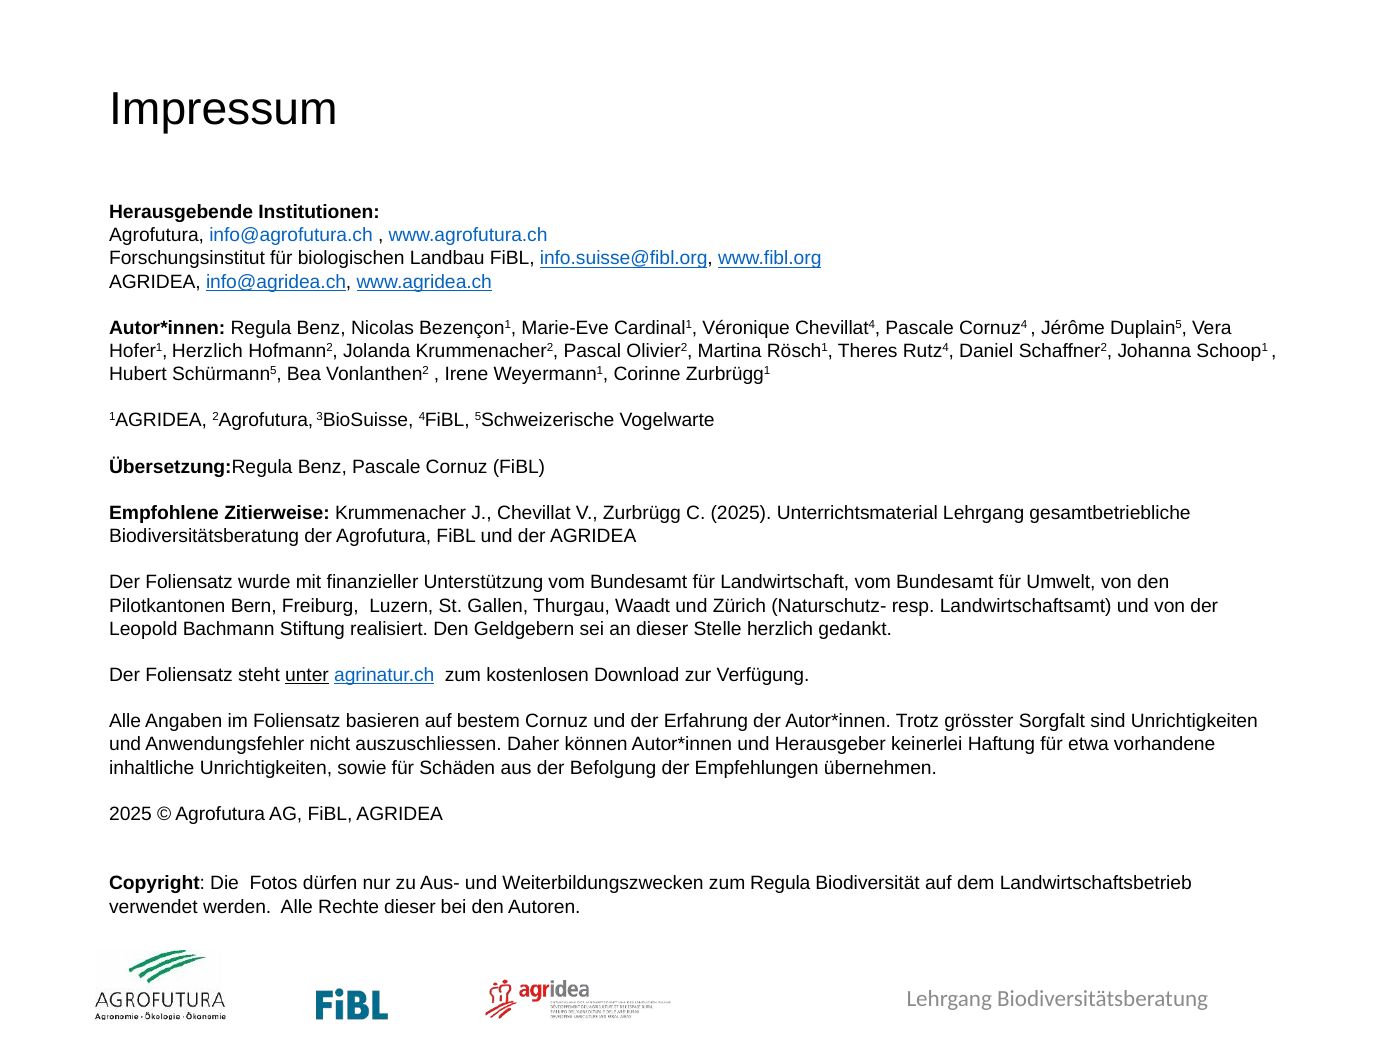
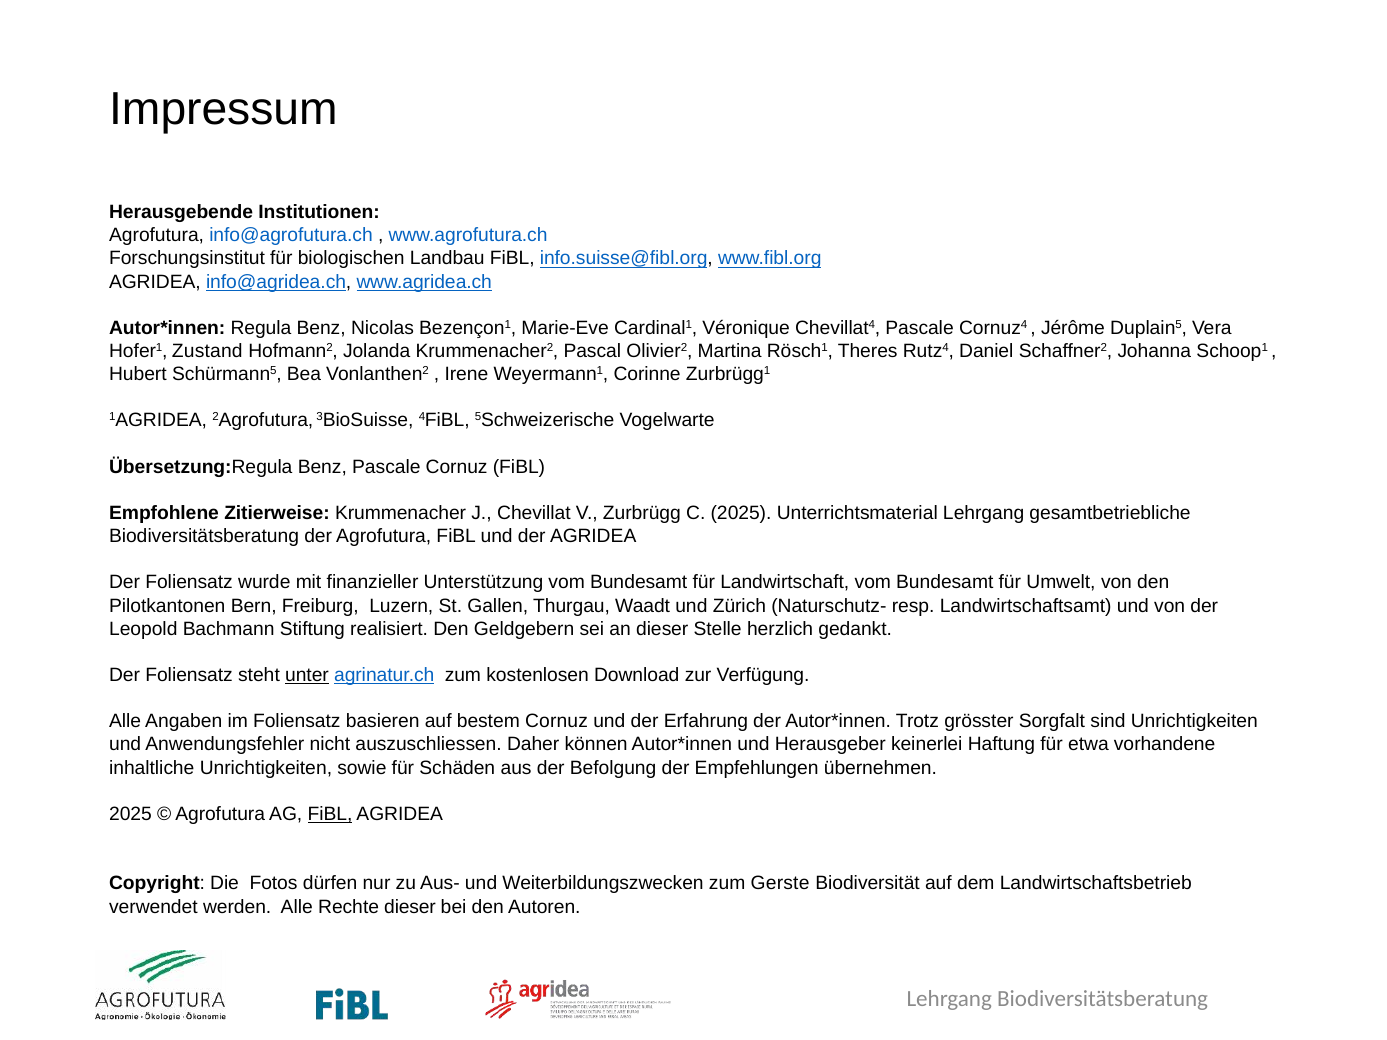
Hofer1 Herzlich: Herzlich -> Zustand
FiBL at (330, 814) underline: none -> present
zum Regula: Regula -> Gerste
